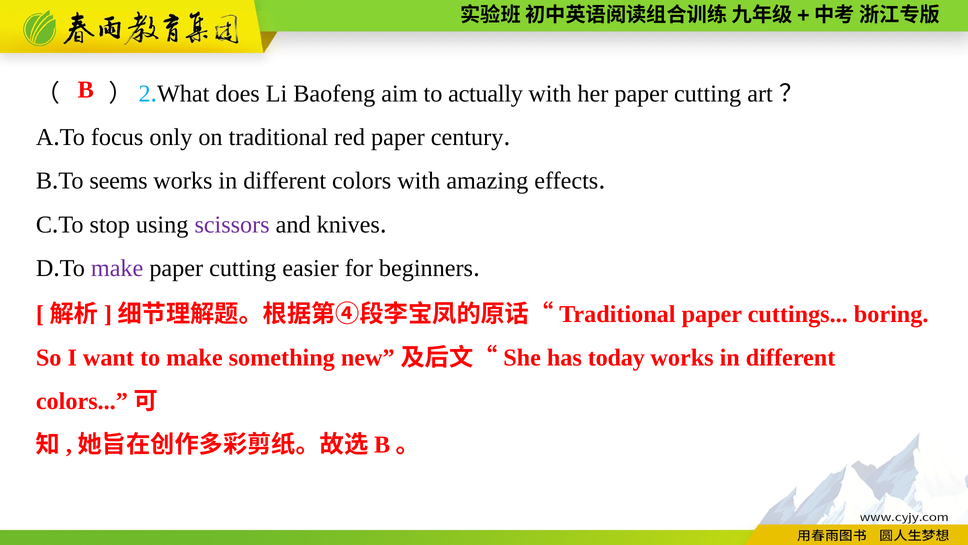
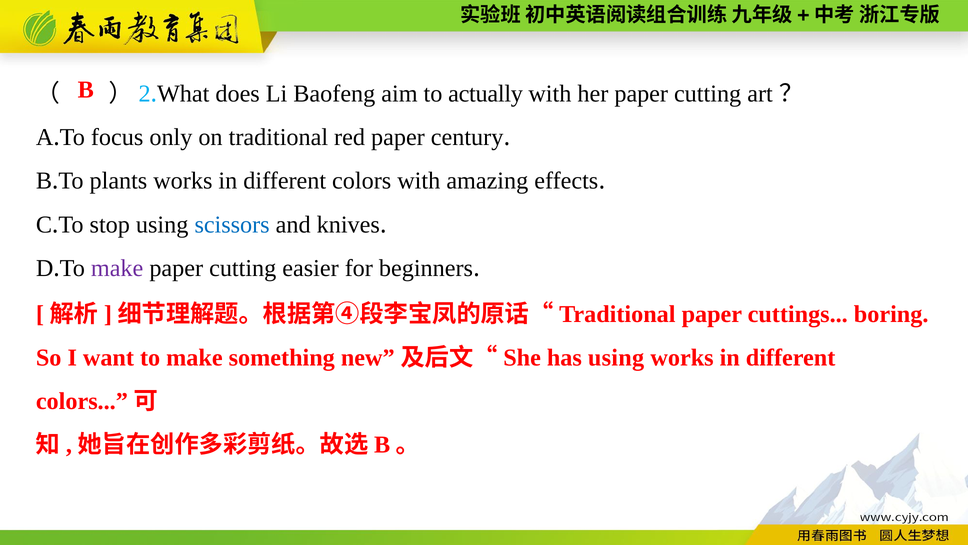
seems: seems -> plants
scissors colour: purple -> blue
has today: today -> using
